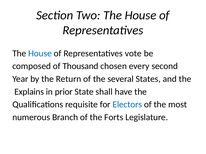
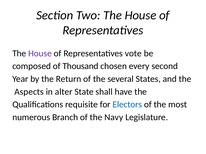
House at (40, 54) colour: blue -> purple
Explains: Explains -> Aspects
prior: prior -> alter
Forts: Forts -> Navy
